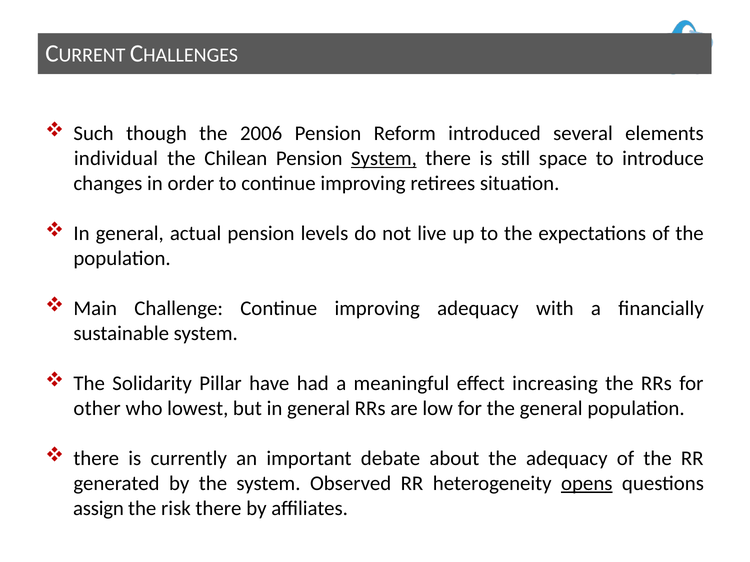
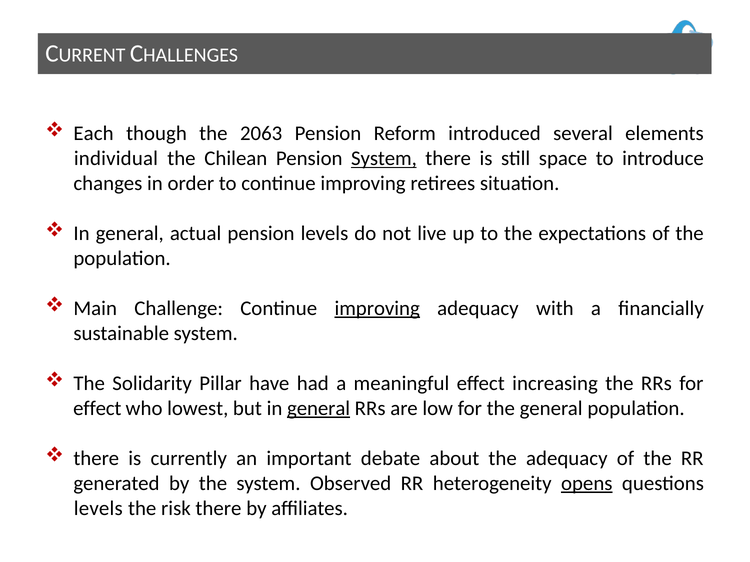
Such: Such -> Each
2006: 2006 -> 2063
improving at (377, 309) underline: none -> present
other at (97, 409): other -> effect
general at (319, 409) underline: none -> present
assign at (98, 509): assign -> levels
